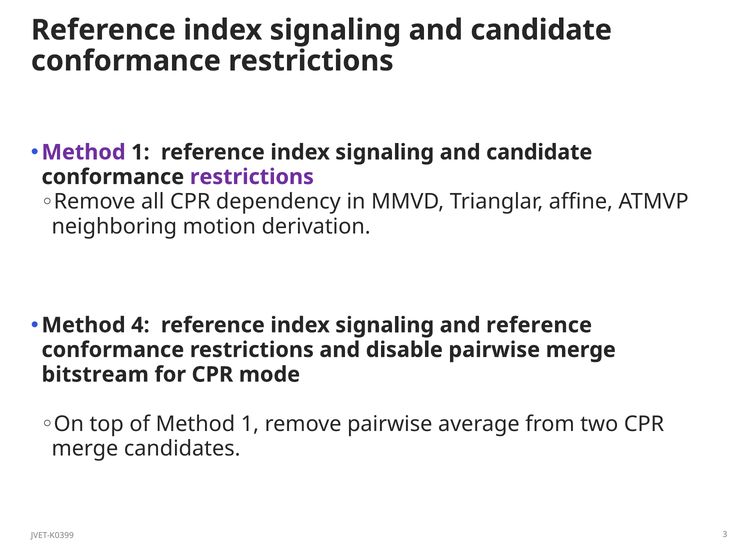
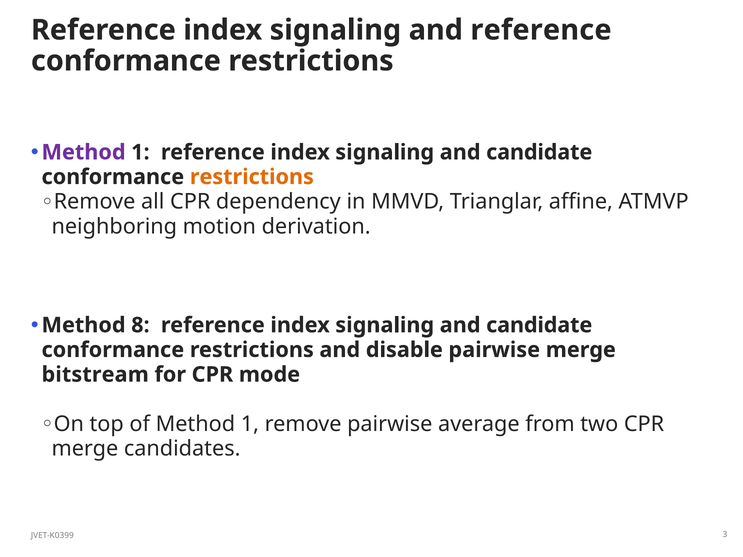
candidate at (541, 30): candidate -> reference
restrictions at (252, 177) colour: purple -> orange
4: 4 -> 8
reference at (539, 325): reference -> candidate
